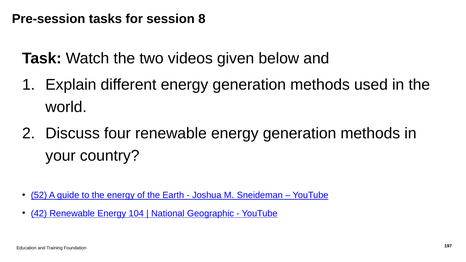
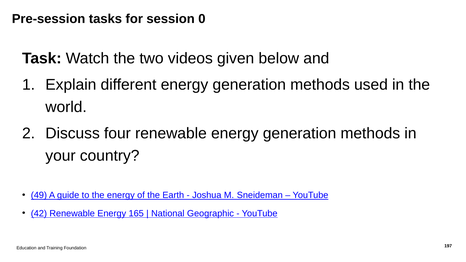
8: 8 -> 0
52: 52 -> 49
104: 104 -> 165
